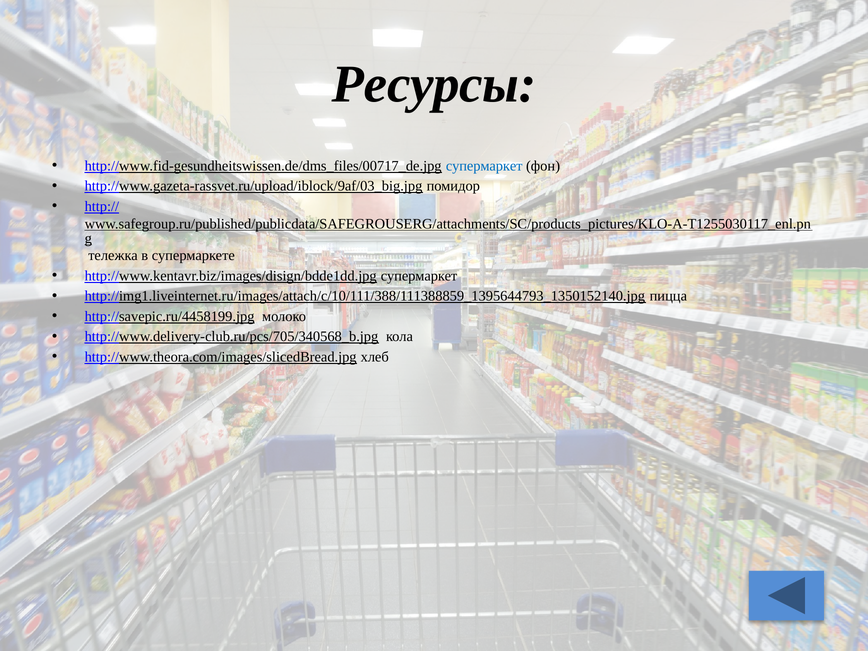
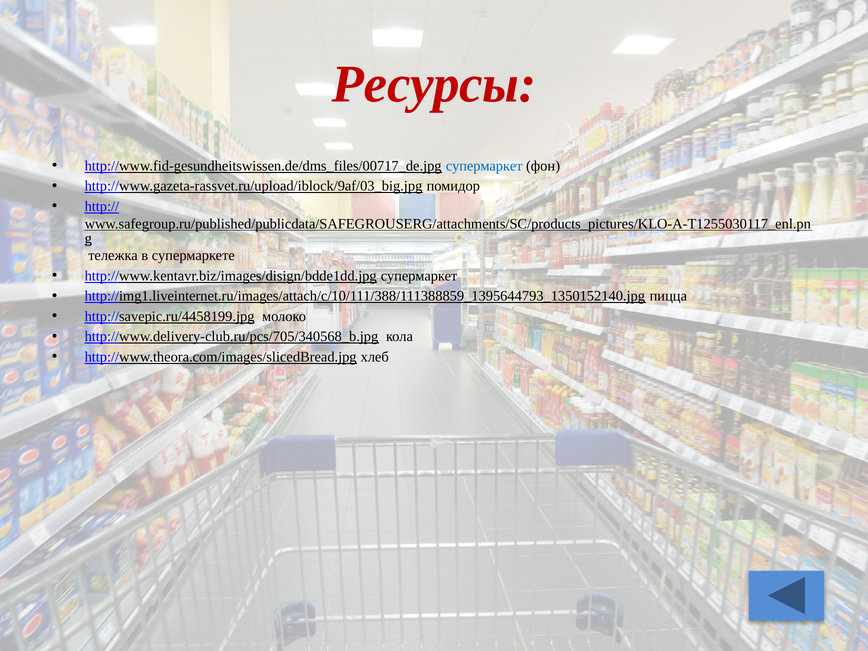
Ресурсы colour: black -> red
